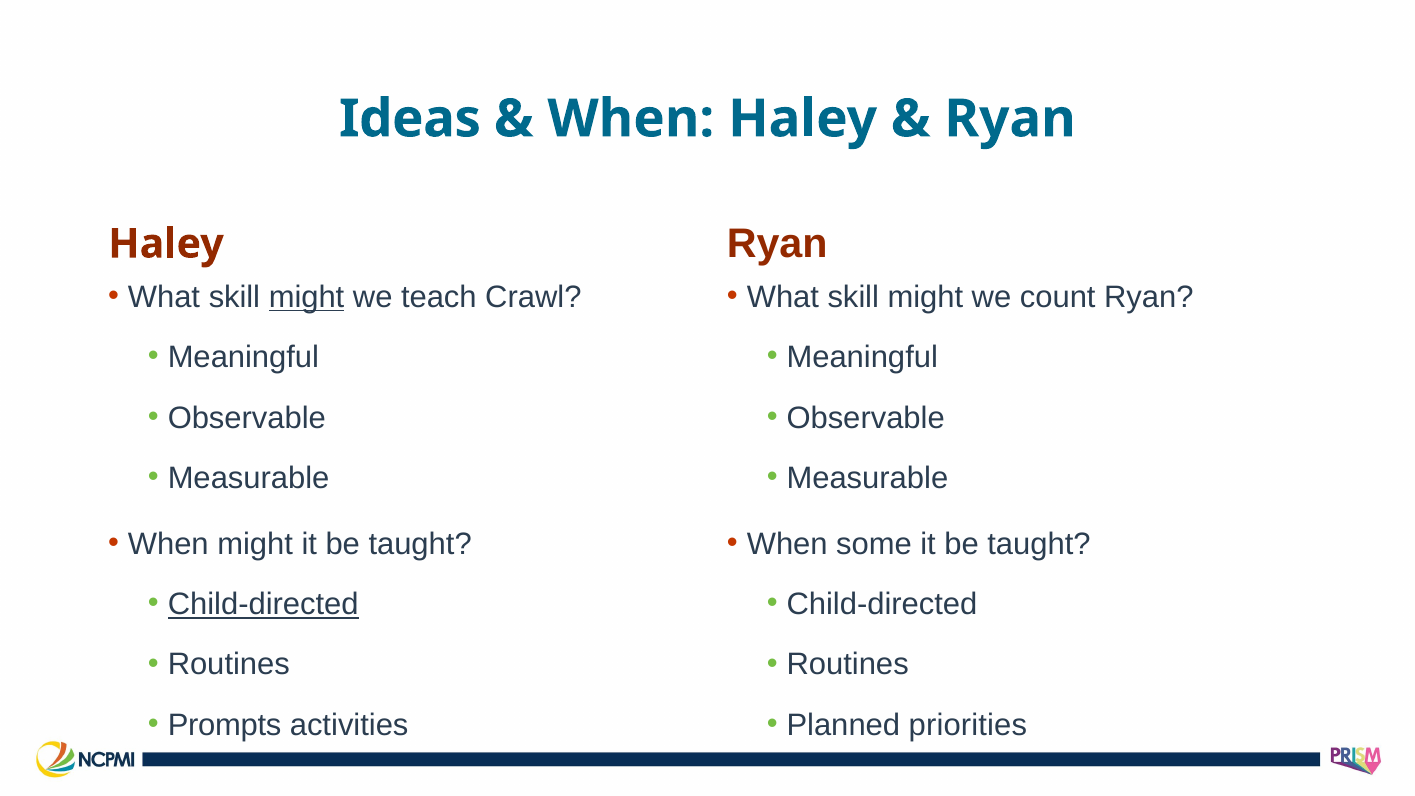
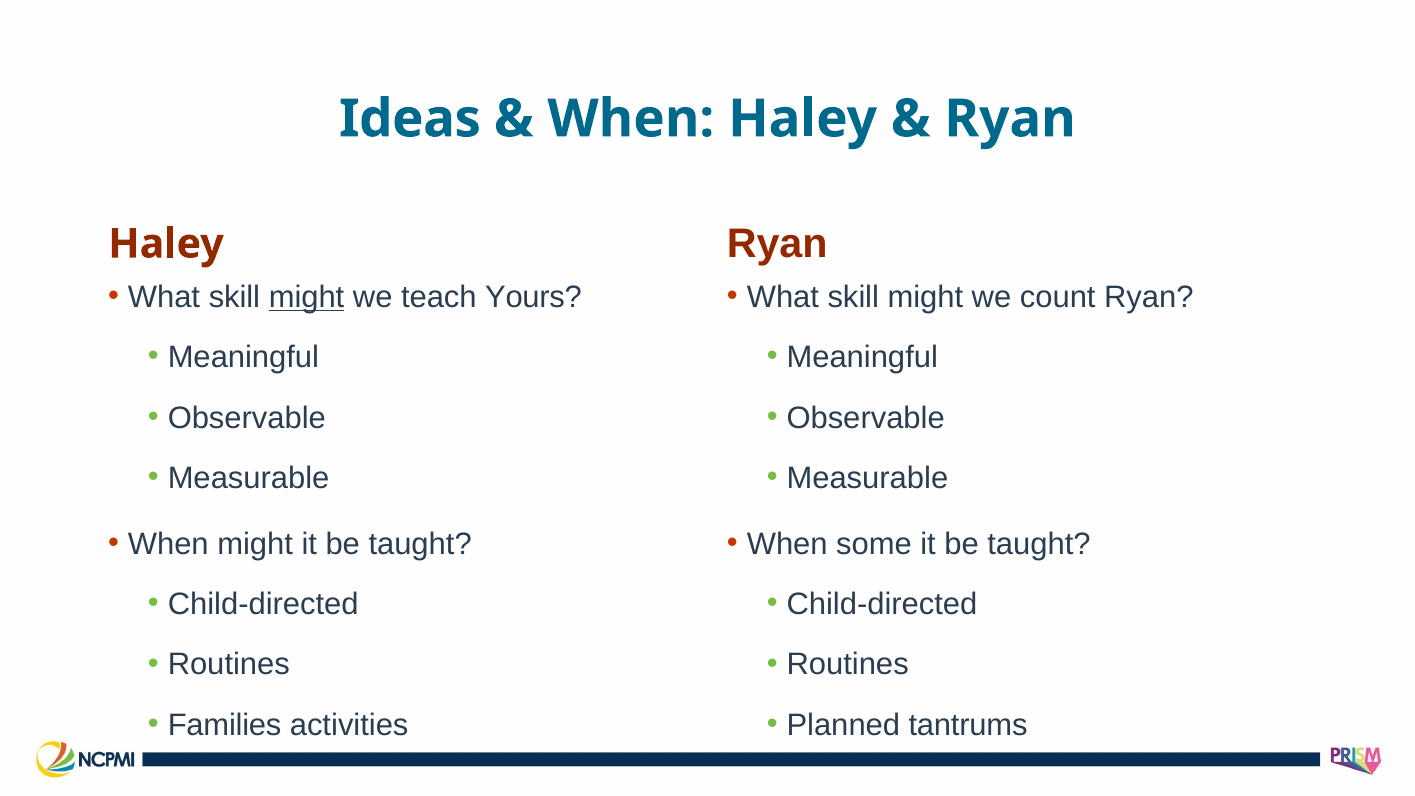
Crawl: Crawl -> Yours
Child-directed at (263, 604) underline: present -> none
Prompts: Prompts -> Families
priorities: priorities -> tantrums
